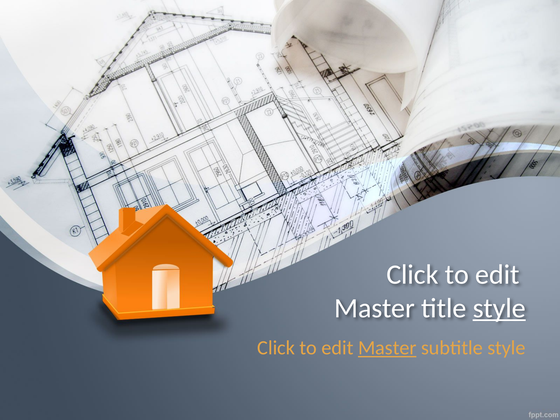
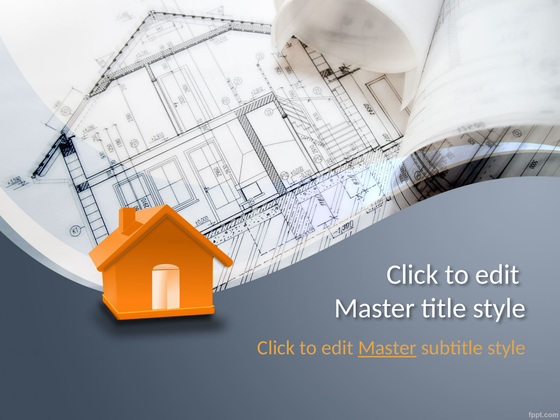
style at (499, 308) underline: present -> none
